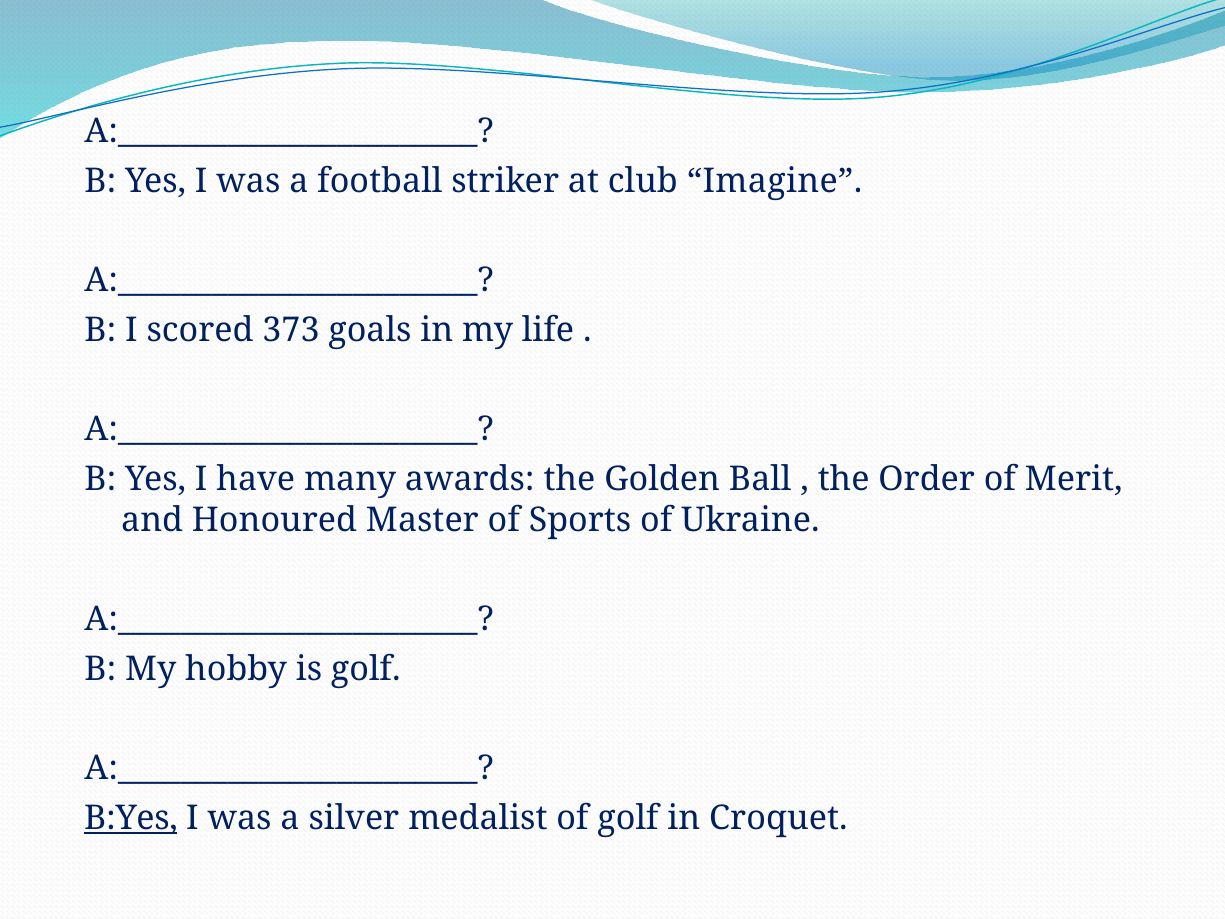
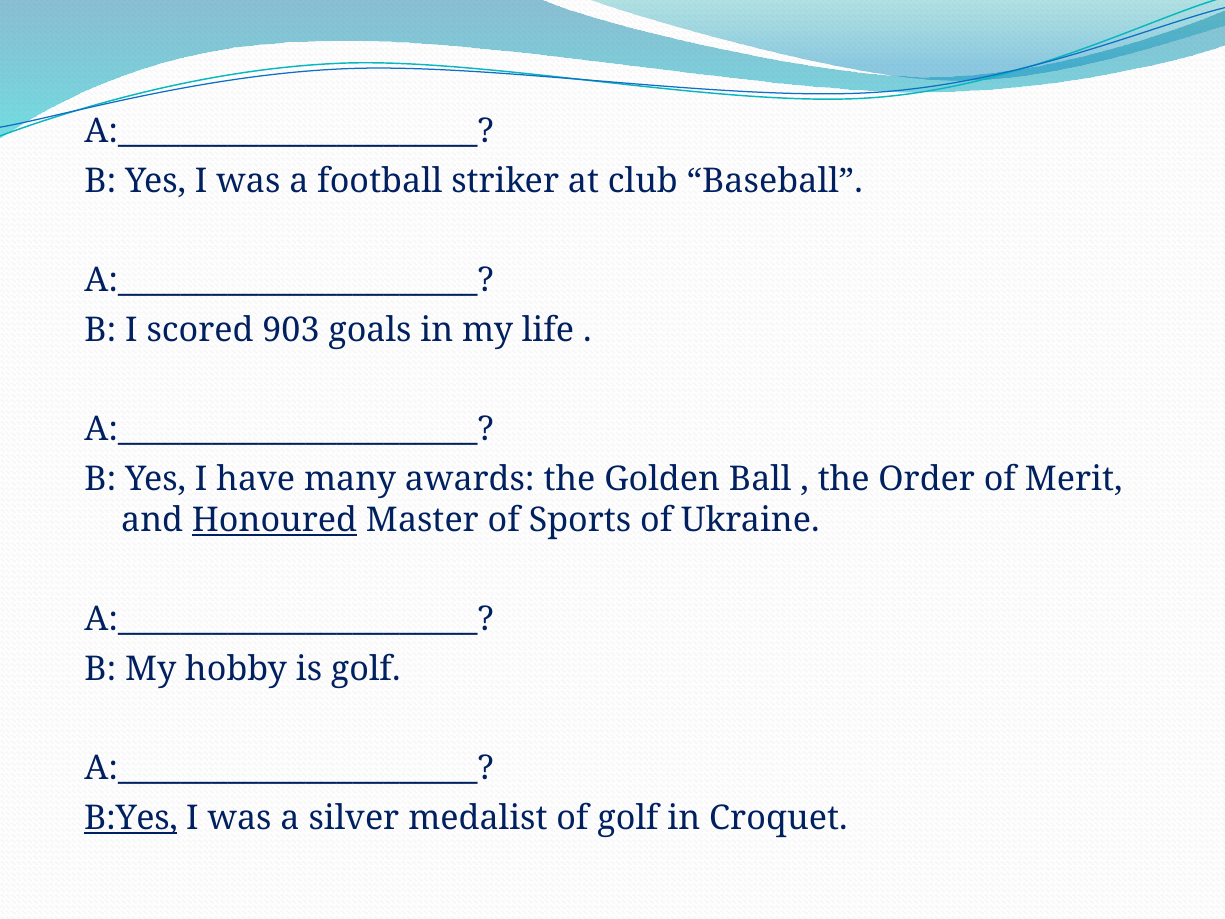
Imagine: Imagine -> Baseball
373: 373 -> 903
Honoured underline: none -> present
